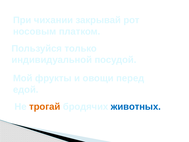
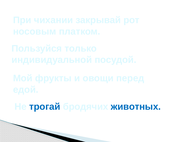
трогай colour: orange -> blue
